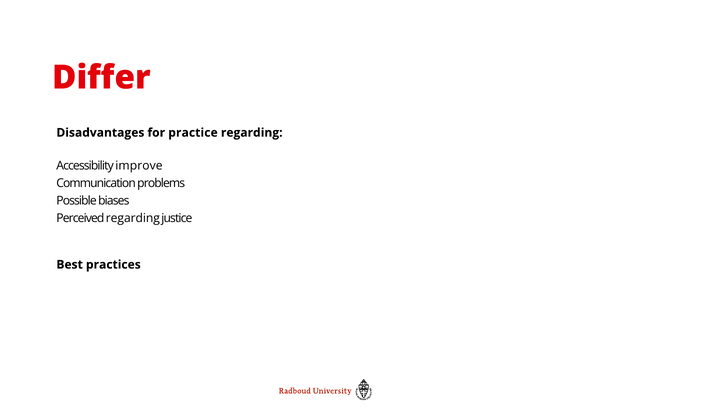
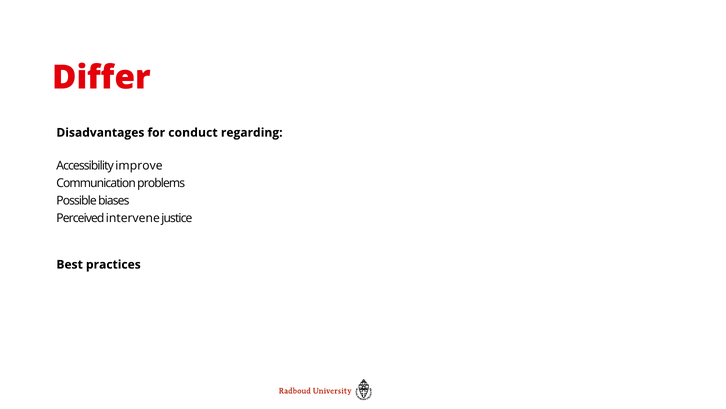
practice: practice -> conduct
Perceived regarding: regarding -> intervene
